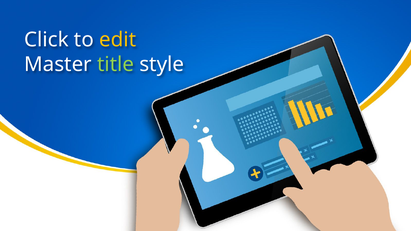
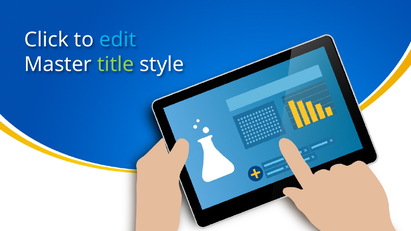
edit colour: yellow -> light blue
